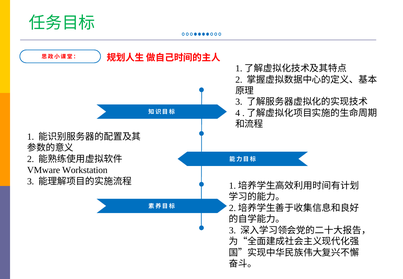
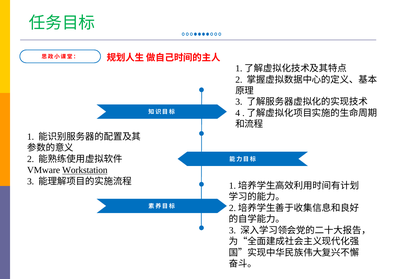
Workstation underline: none -> present
